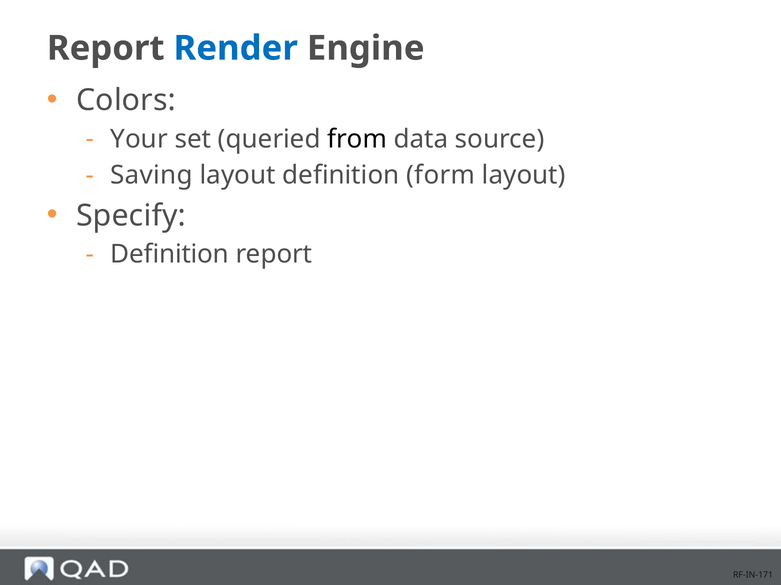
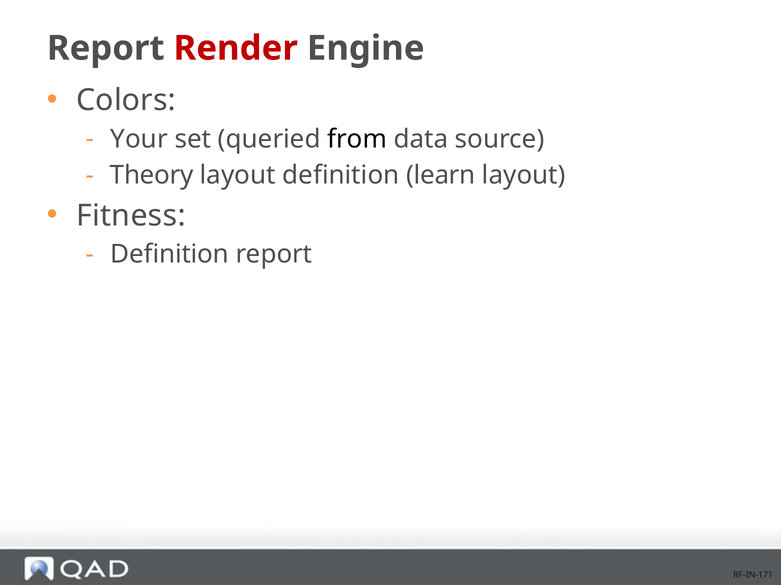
Render colour: blue -> red
Saving: Saving -> Theory
form: form -> learn
Specify: Specify -> Fitness
